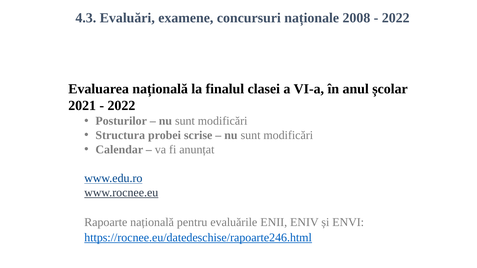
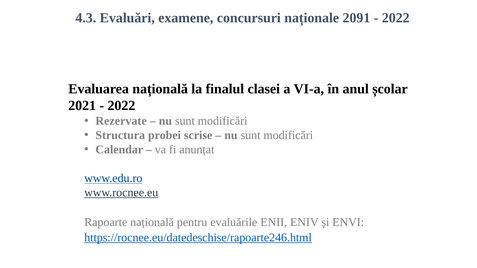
2008: 2008 -> 2091
Posturilor: Posturilor -> Rezervate
